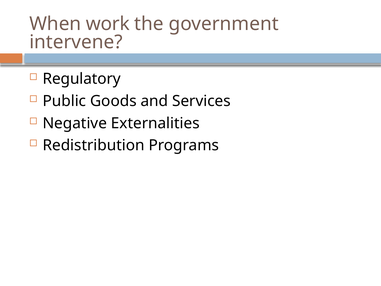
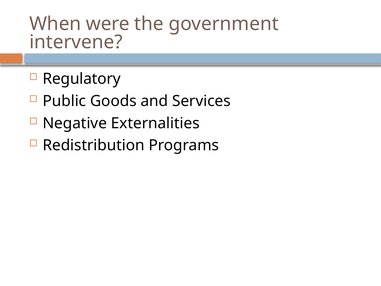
work: work -> were
